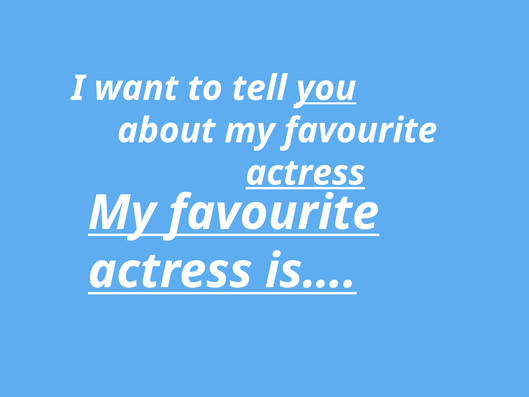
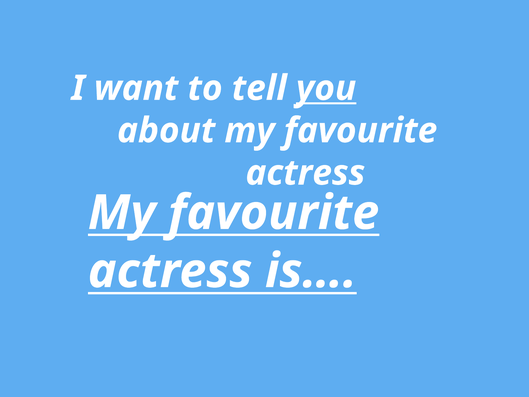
actress at (305, 173) underline: present -> none
